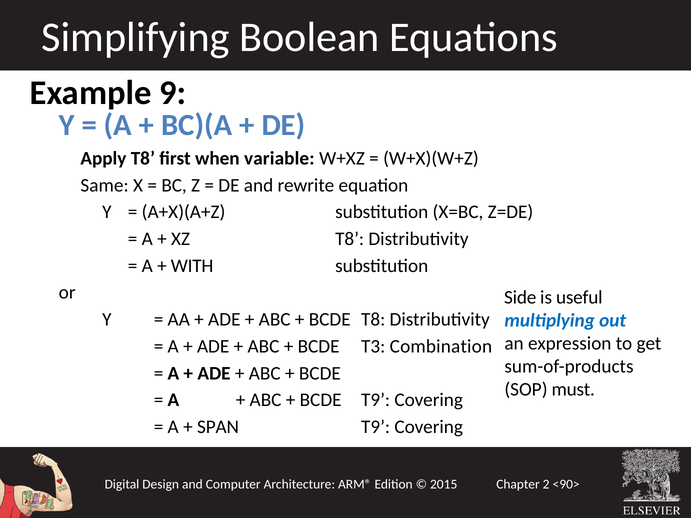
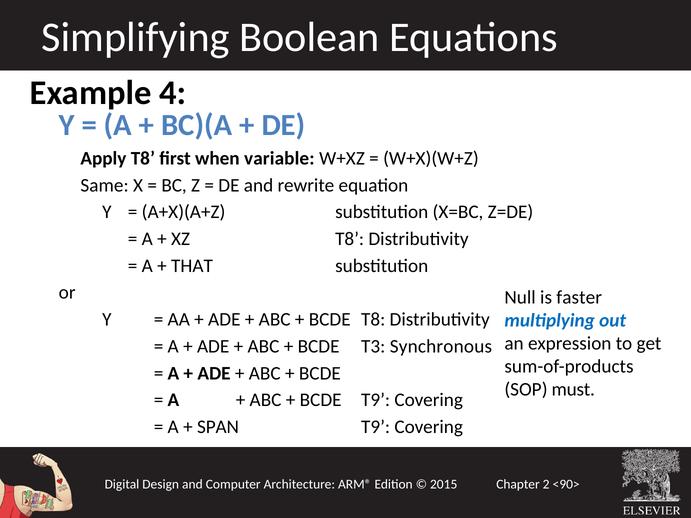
9: 9 -> 4
WITH: WITH -> THAT
Side: Side -> Null
useful: useful -> faster
Combination: Combination -> Synchronous
